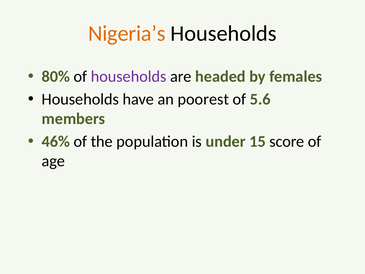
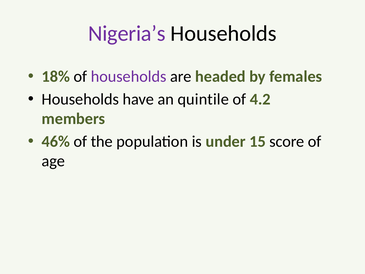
Nigeria’s colour: orange -> purple
80%: 80% -> 18%
poorest: poorest -> quintile
5.6: 5.6 -> 4.2
